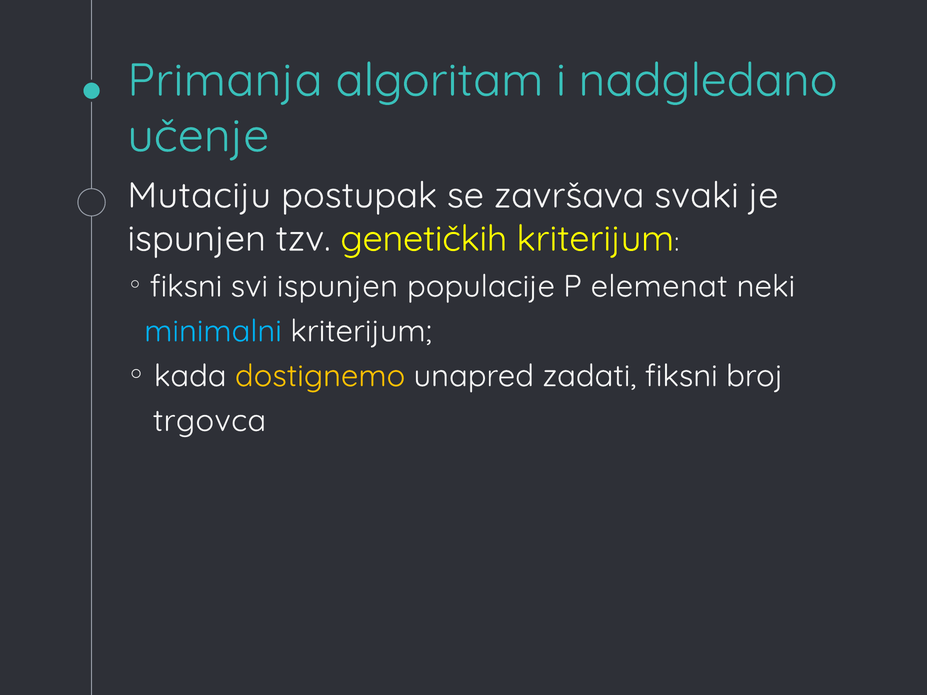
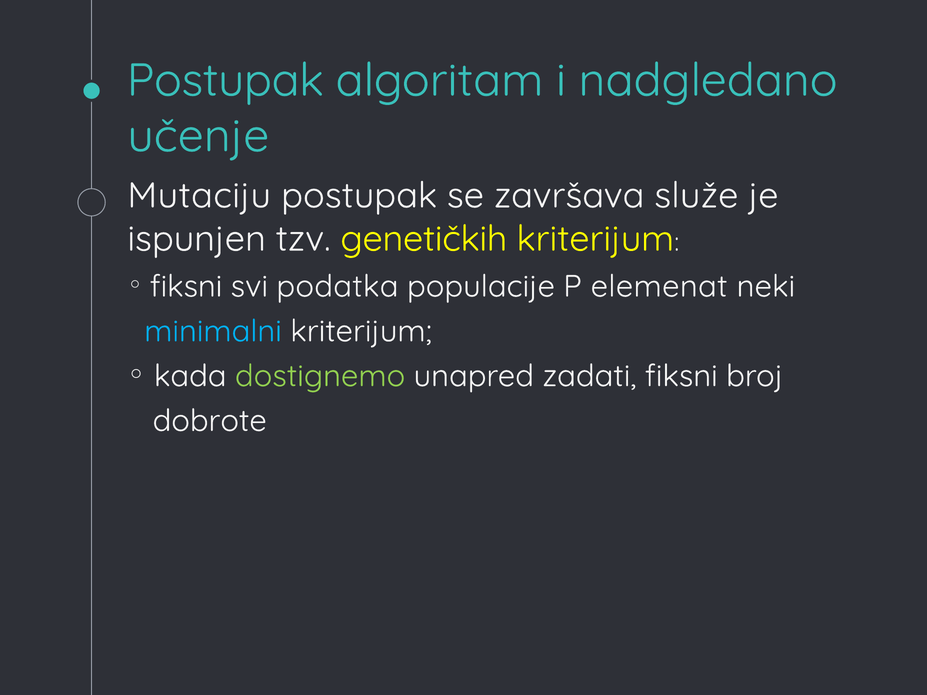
Primanja at (225, 80): Primanja -> Postupak
svaki: svaki -> služe
svi ispunjen: ispunjen -> podatka
dostignemo colour: yellow -> light green
trgovca: trgovca -> dobrote
